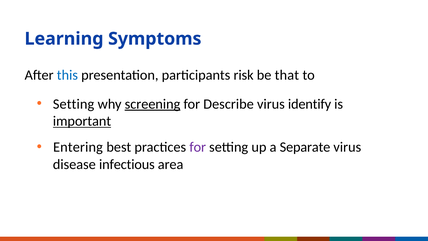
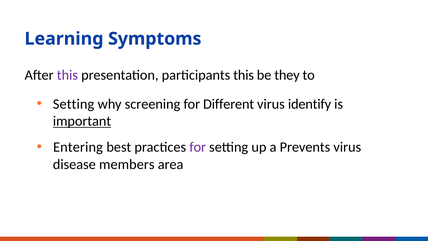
this at (67, 75) colour: blue -> purple
participants risk: risk -> this
that: that -> they
screening underline: present -> none
Describe: Describe -> Different
Separate: Separate -> Prevents
infectious: infectious -> members
